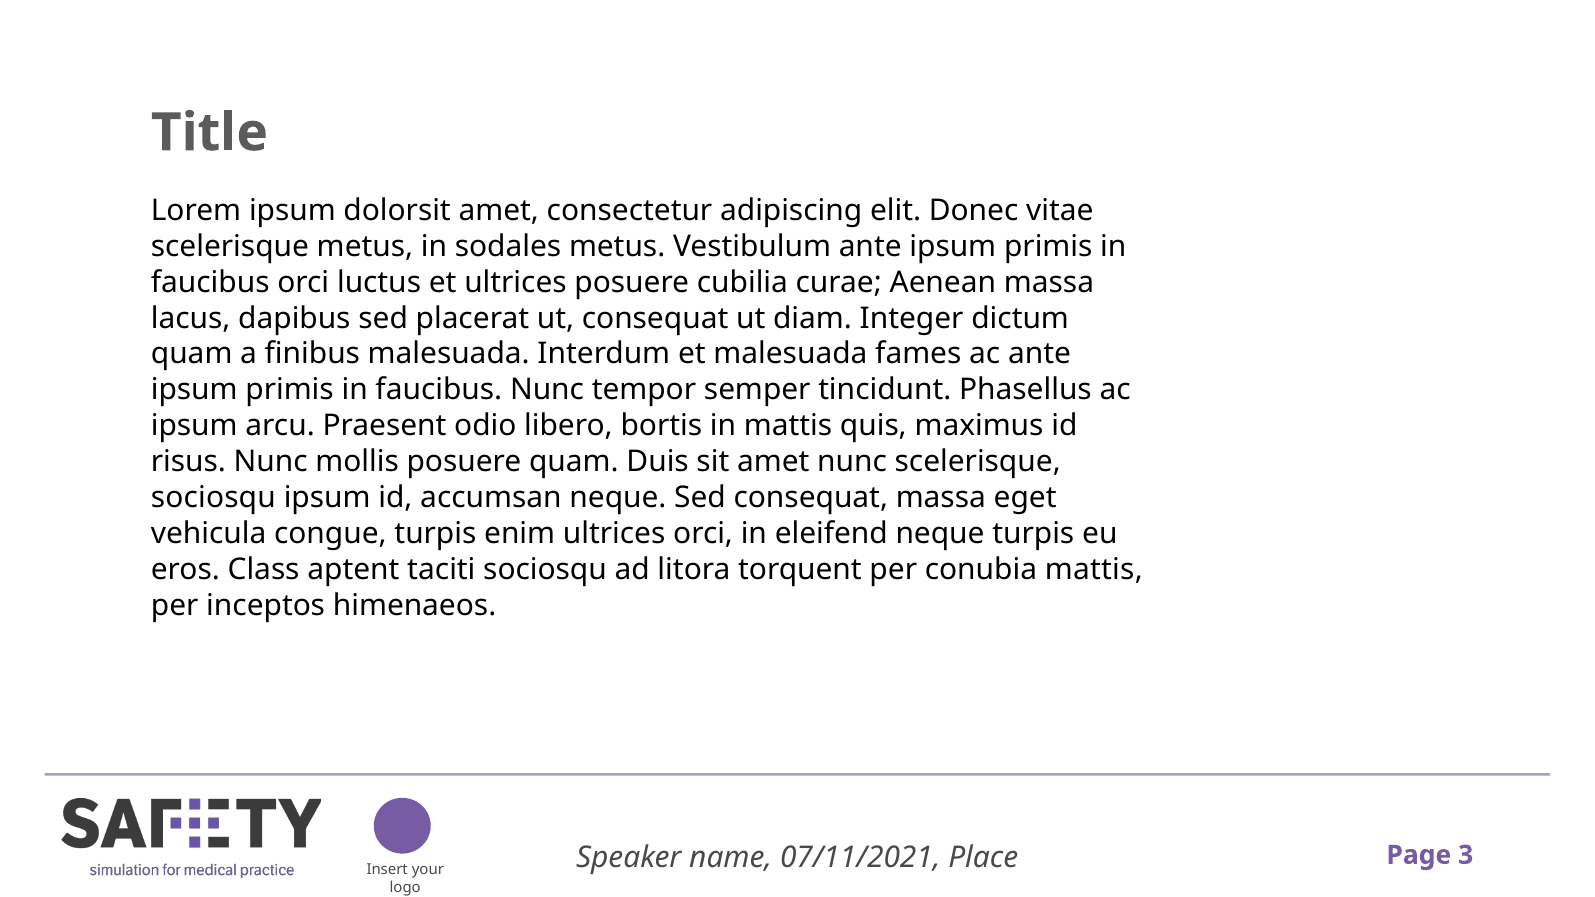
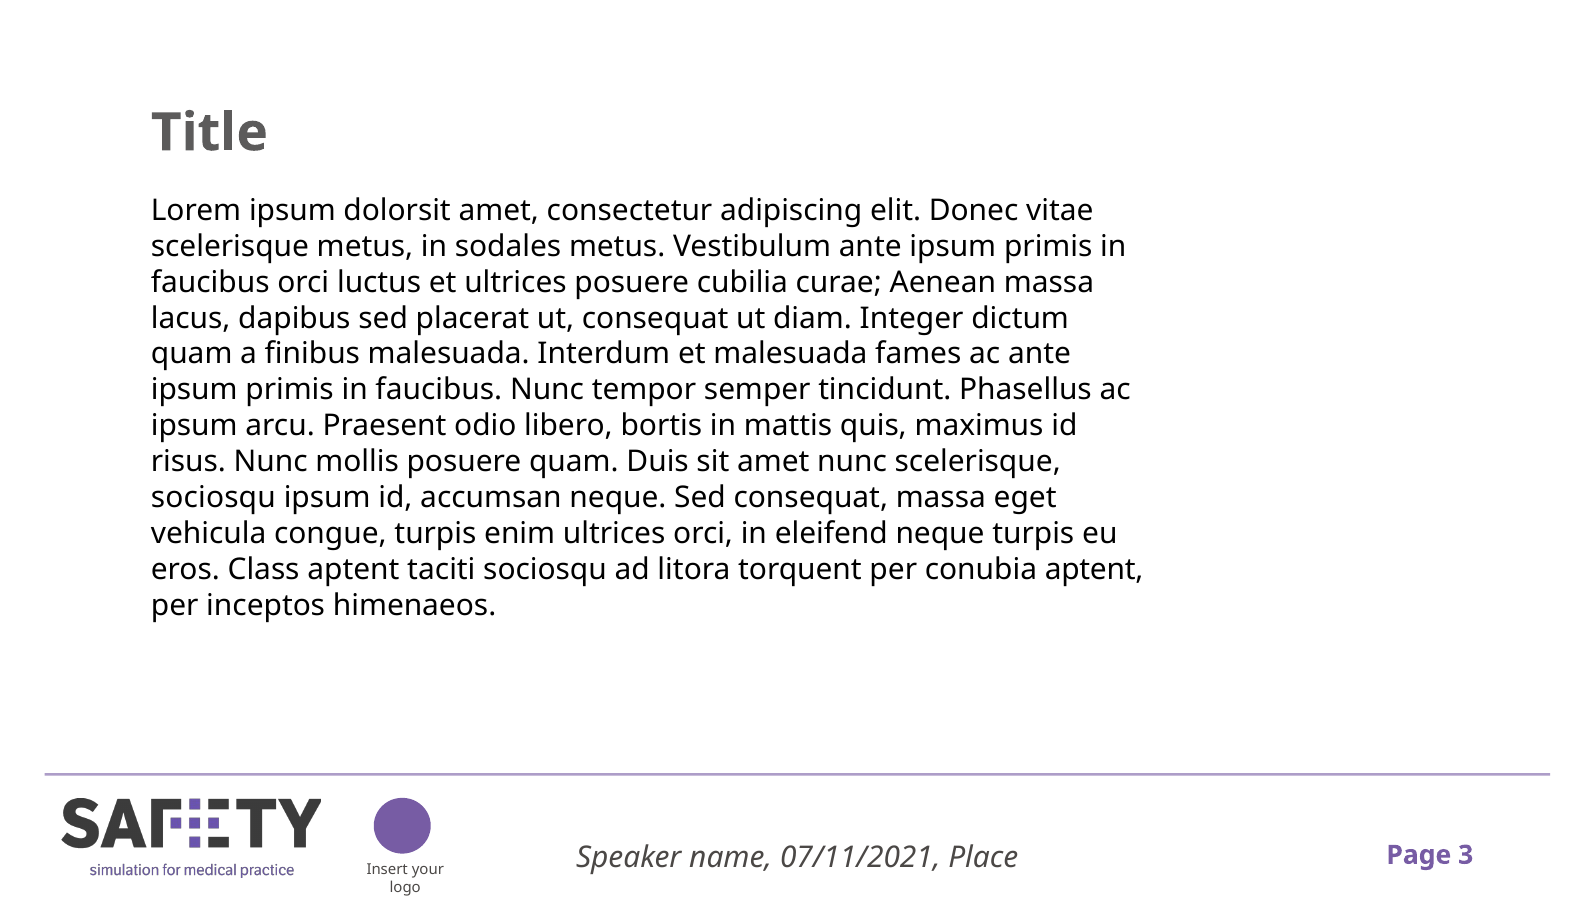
conubia mattis: mattis -> aptent
